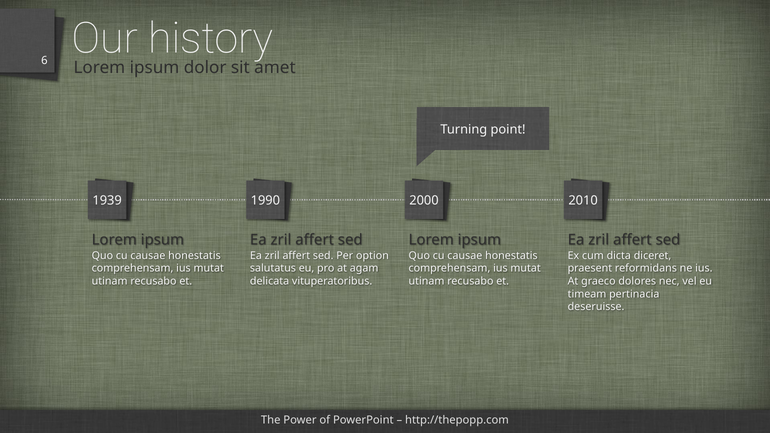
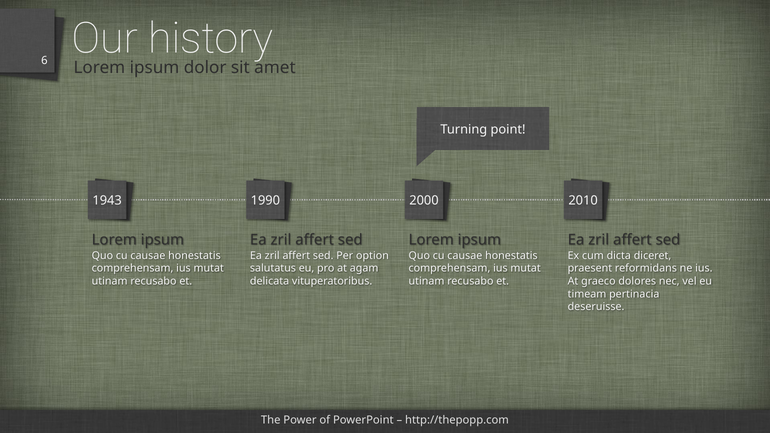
1939: 1939 -> 1943
